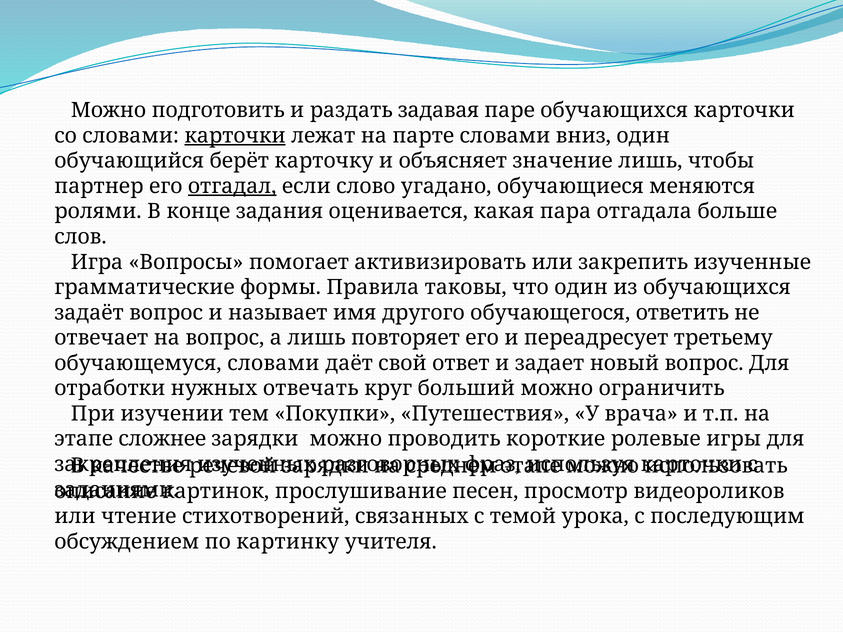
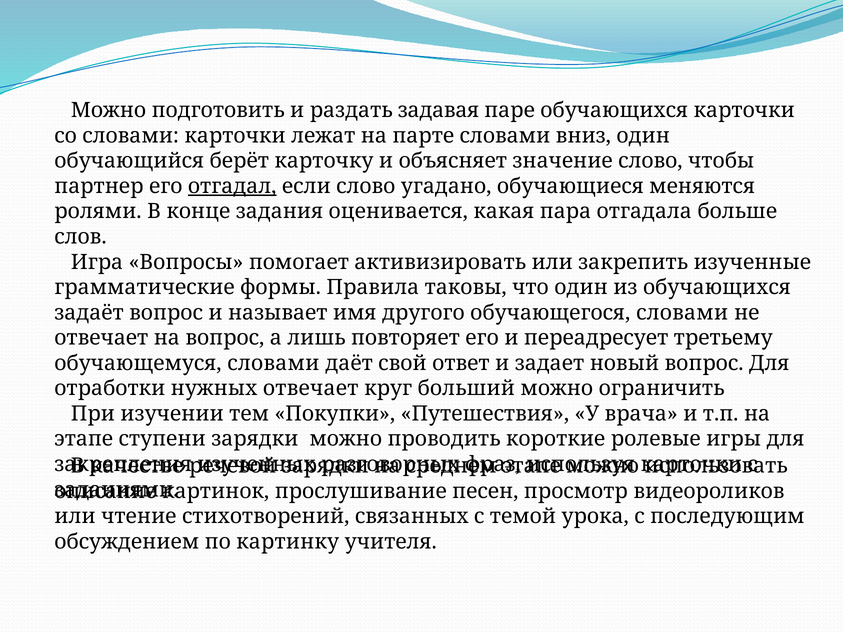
карточки at (235, 136) underline: present -> none
значение лишь: лишь -> слово
обучающегося ответить: ответить -> словами
нужных отвечать: отвечать -> отвечает
сложнее: сложнее -> ступени
